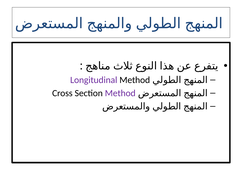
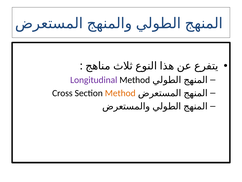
Method at (120, 93) colour: purple -> orange
